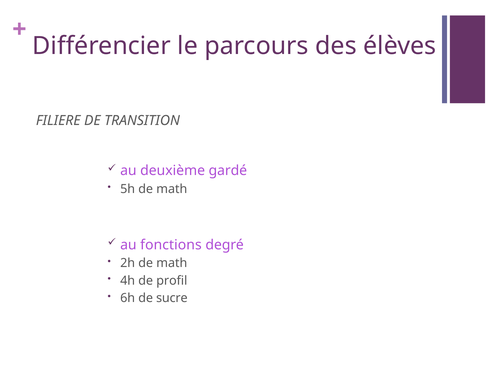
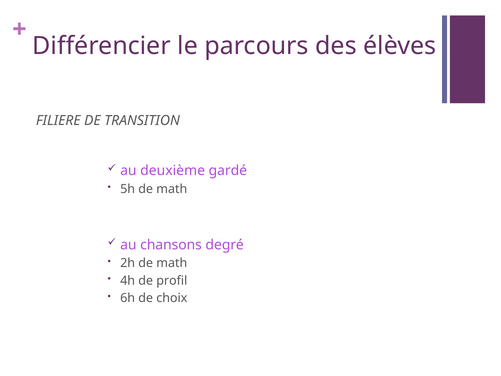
fonctions: fonctions -> chansons
sucre: sucre -> choix
